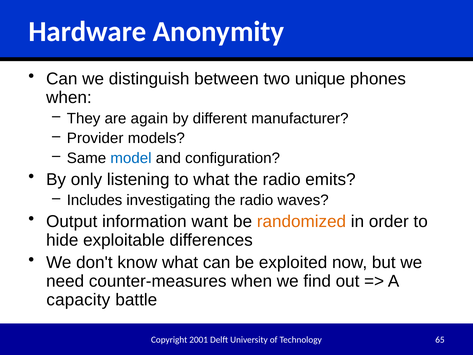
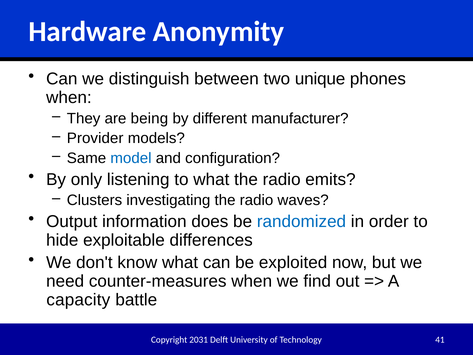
again: again -> being
Includes: Includes -> Clusters
want: want -> does
randomized colour: orange -> blue
2001: 2001 -> 2031
65: 65 -> 41
